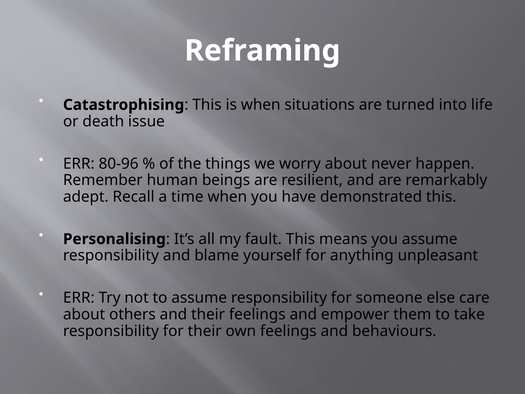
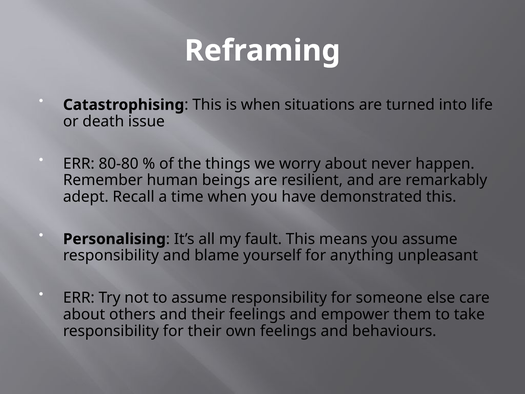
80-96: 80-96 -> 80-80
